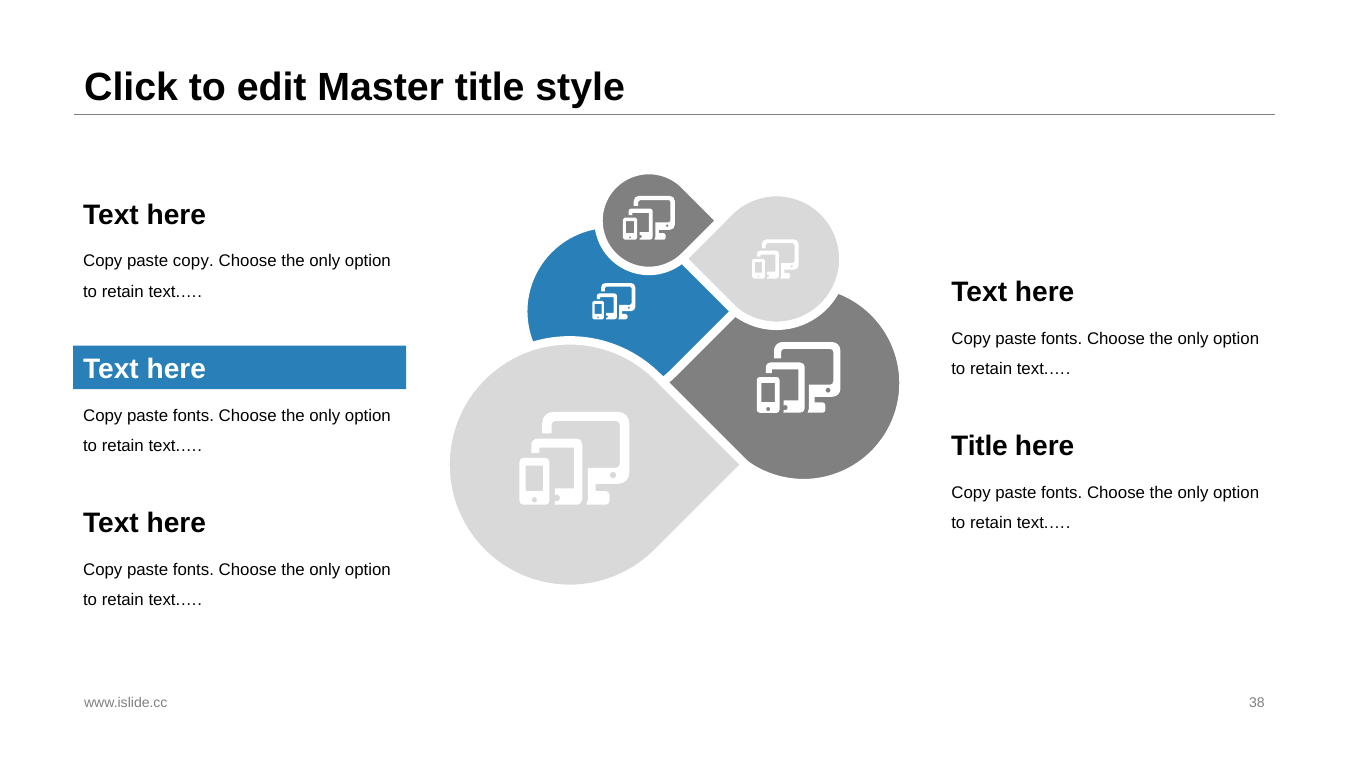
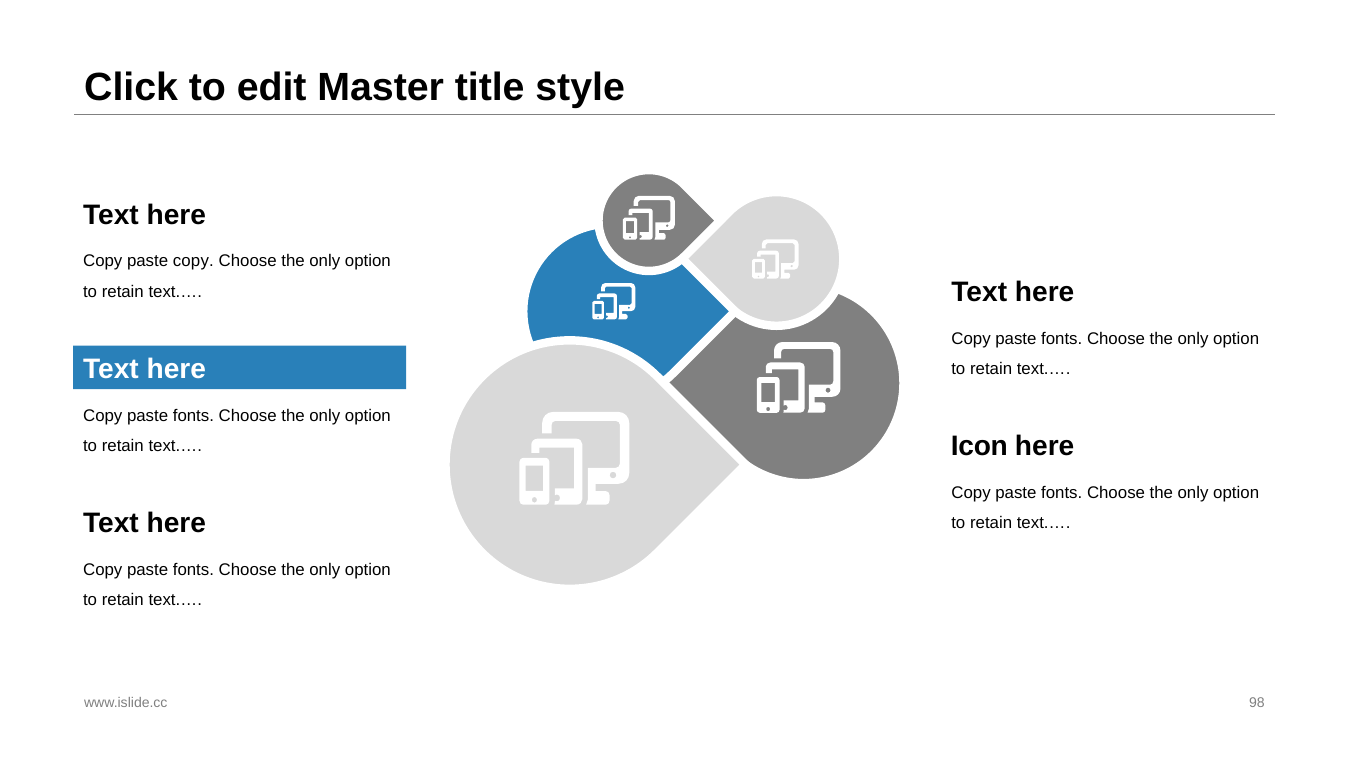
Title at (979, 446): Title -> Icon
38: 38 -> 98
